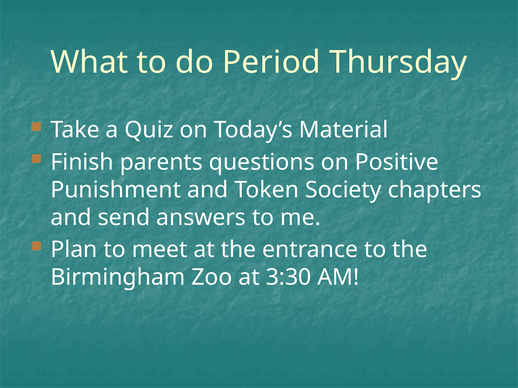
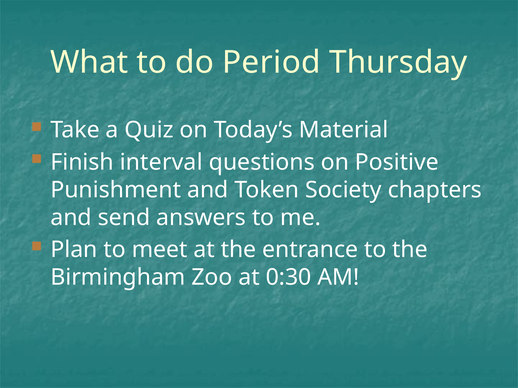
parents: parents -> interval
3:30: 3:30 -> 0:30
